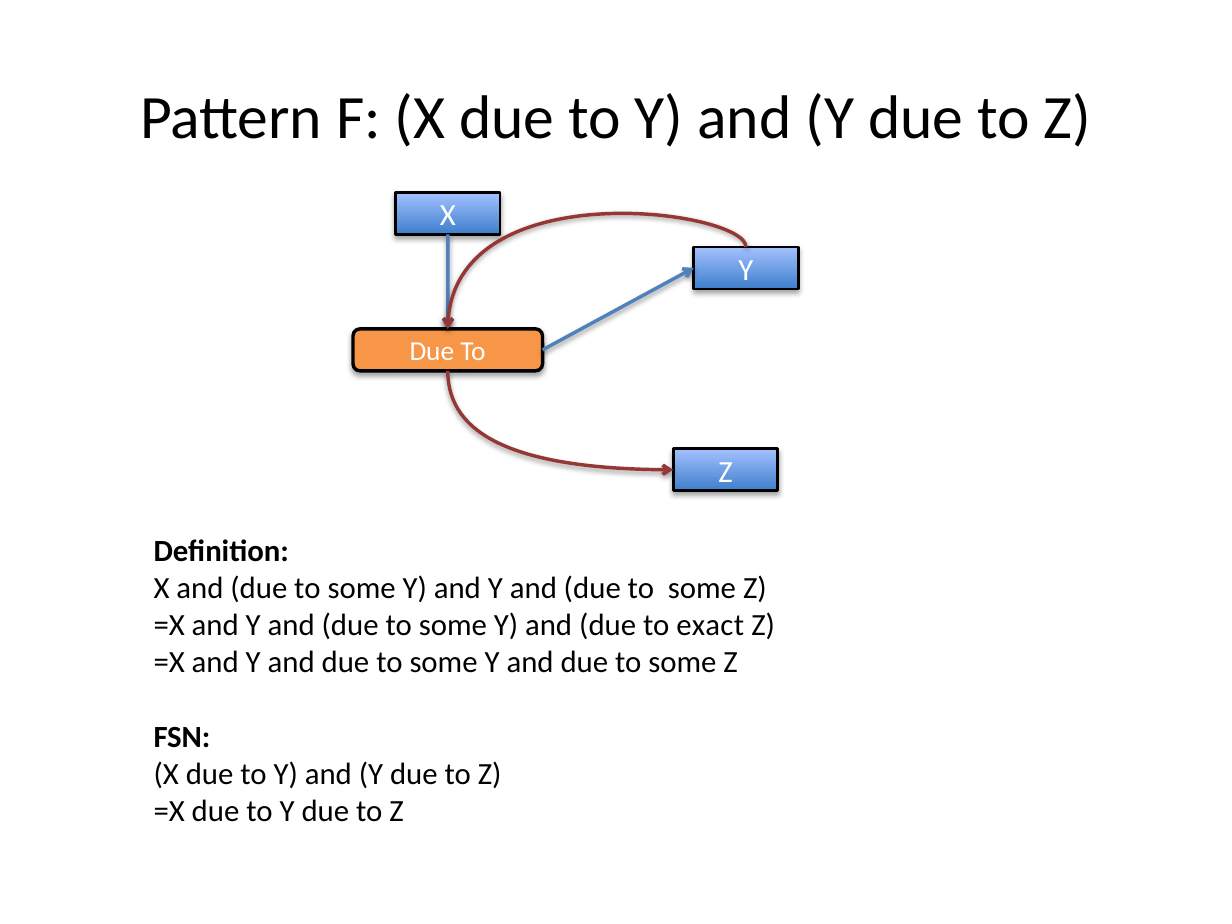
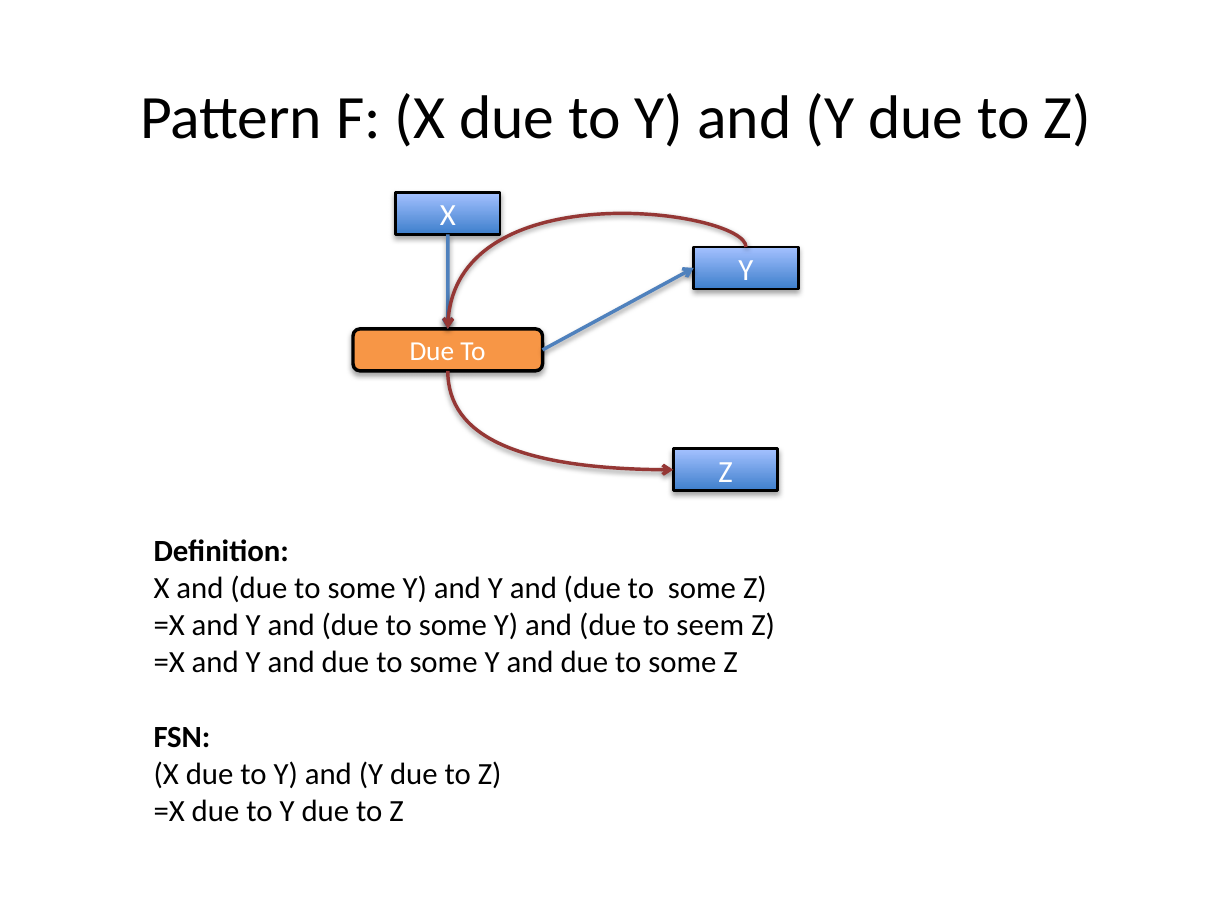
exact: exact -> seem
